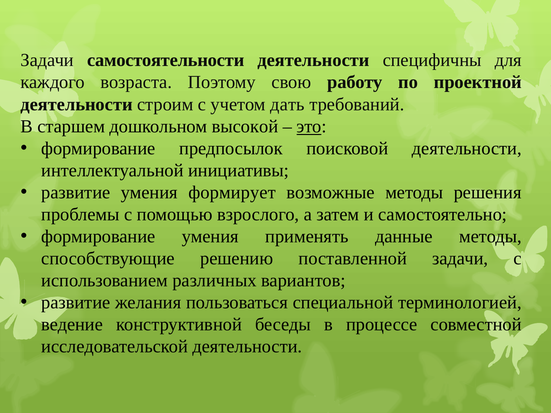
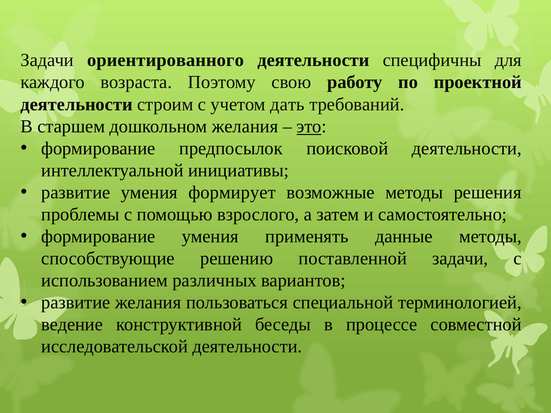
самостоятельности: самостоятельности -> ориентированного
дошкольном высокой: высокой -> желания
